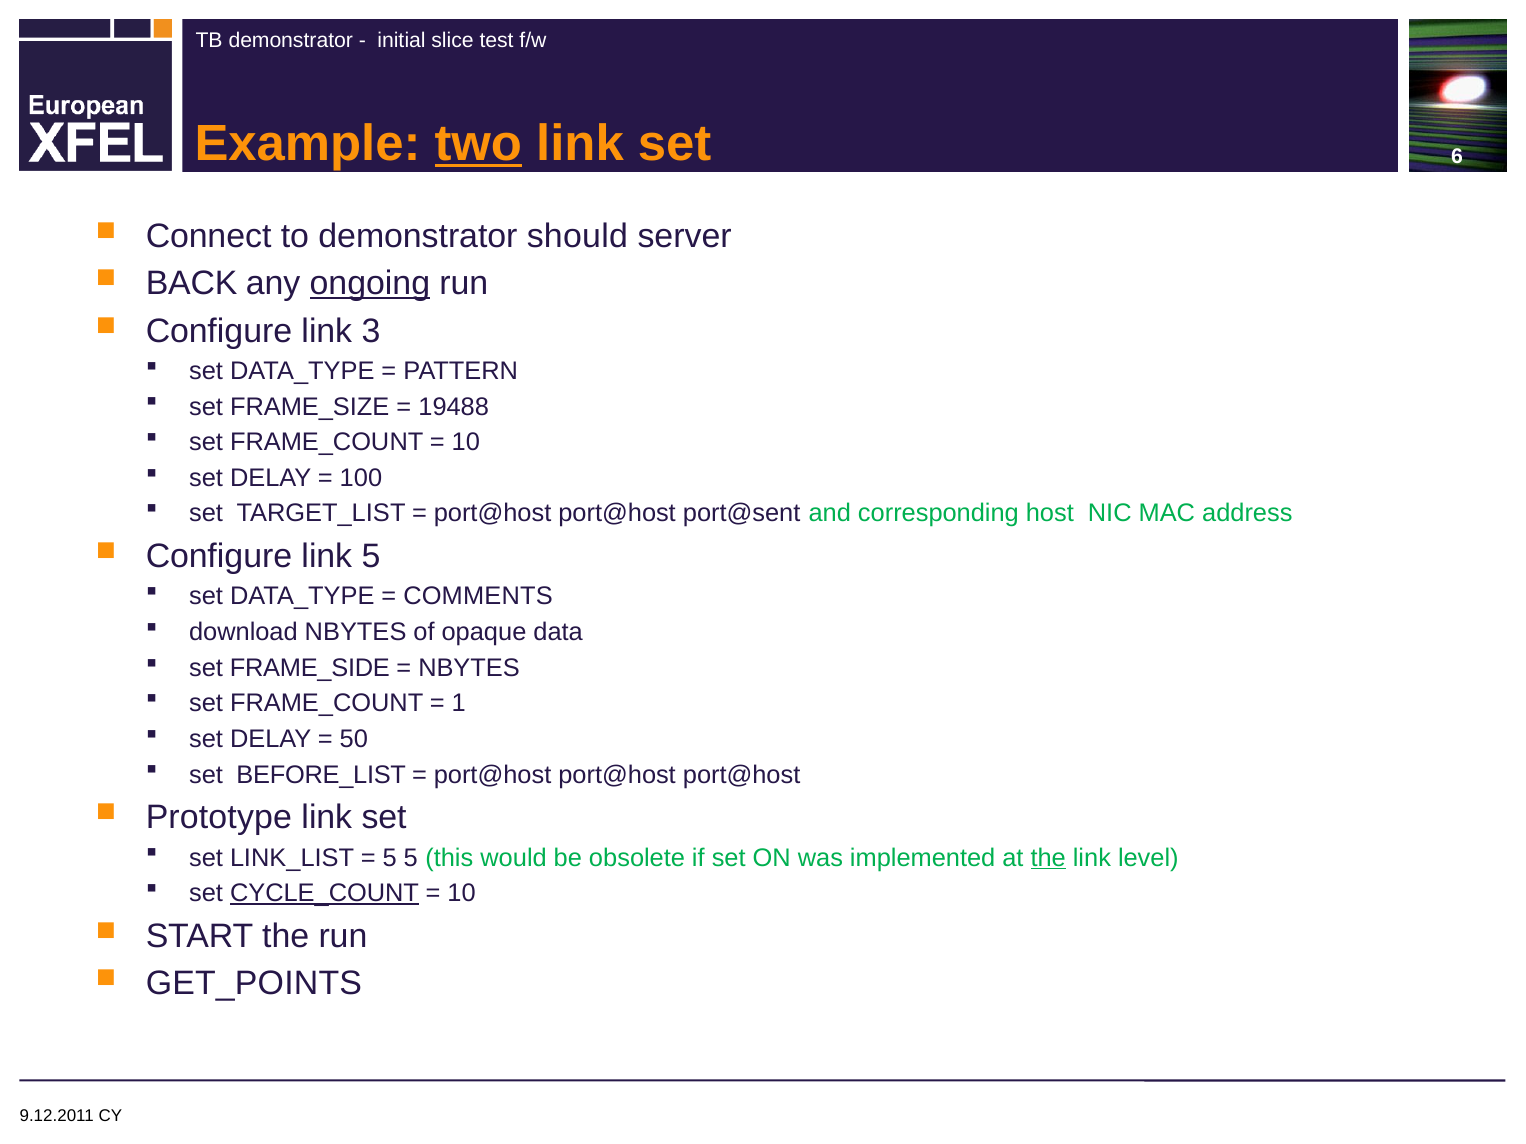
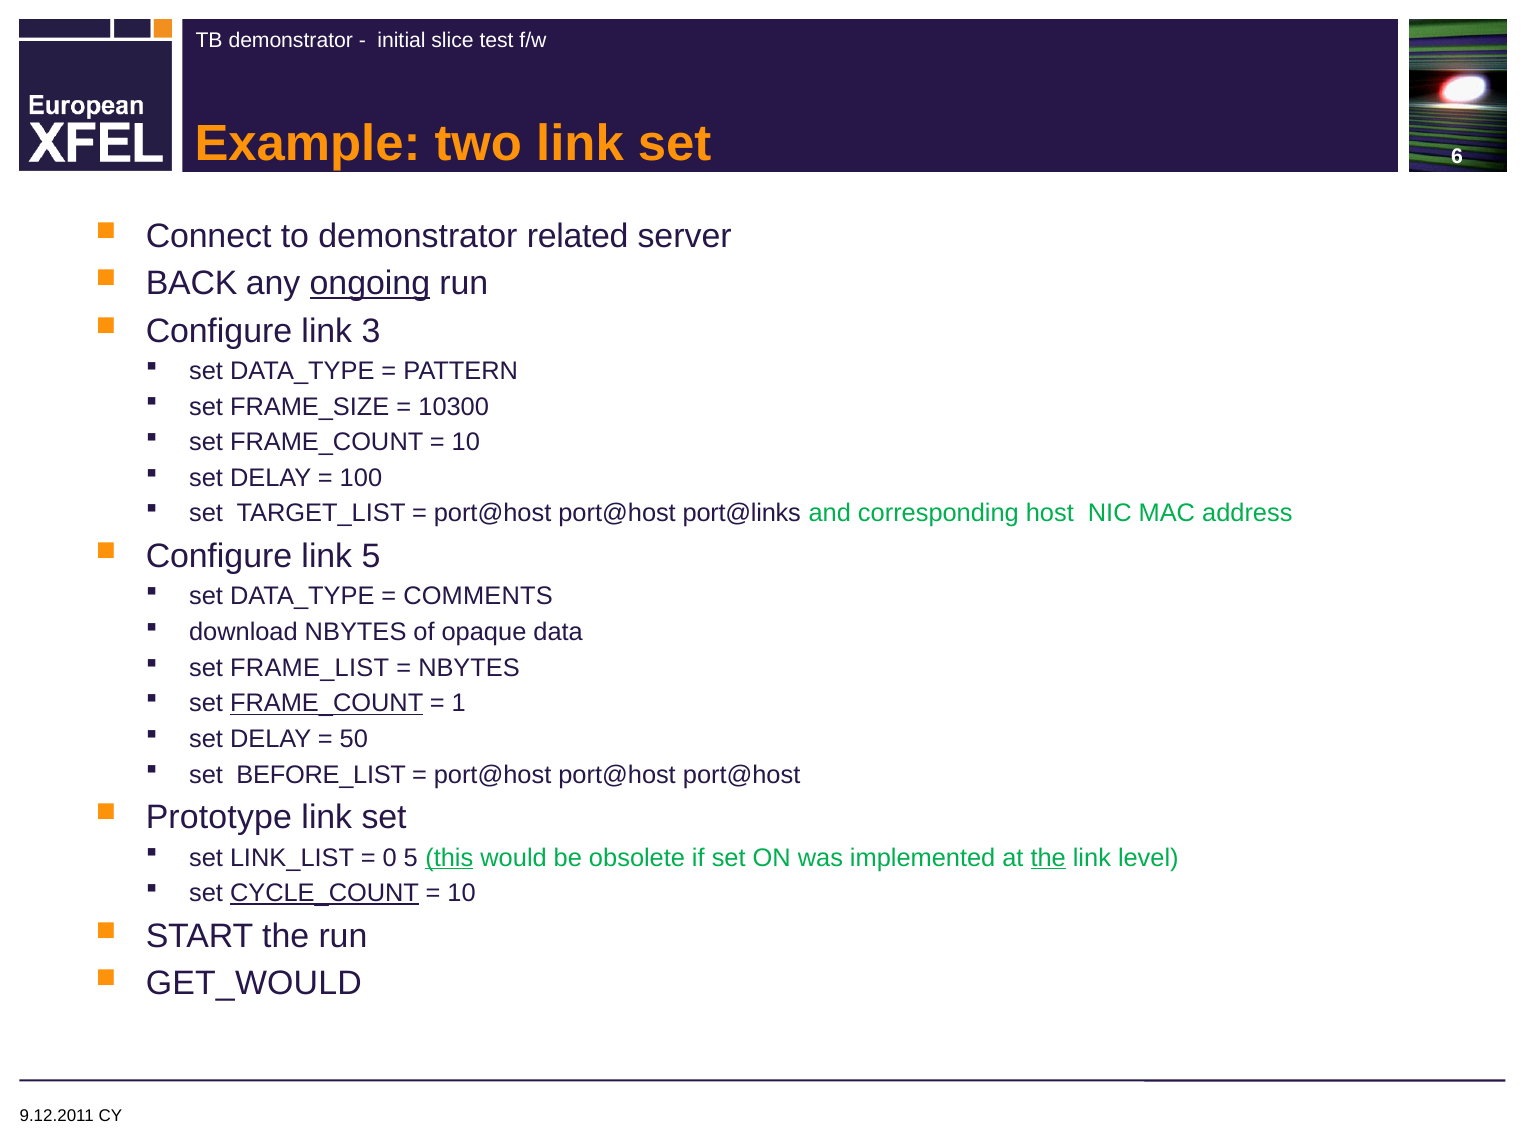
two underline: present -> none
should: should -> related
19488: 19488 -> 10300
port@sent: port@sent -> port@links
FRAME_SIDE: FRAME_SIDE -> FRAME_LIST
FRAME_COUNT at (327, 704) underline: none -> present
5 at (390, 858): 5 -> 0
this underline: none -> present
GET_POINTS: GET_POINTS -> GET_WOULD
